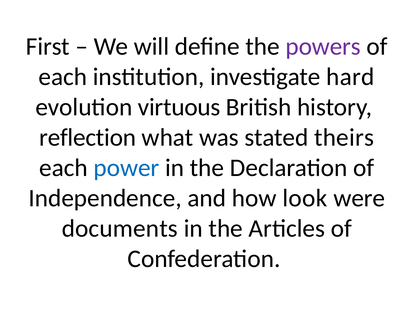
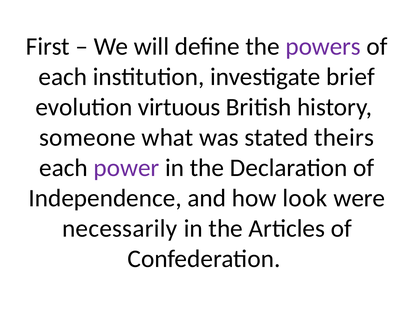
hard: hard -> brief
reflection: reflection -> someone
power colour: blue -> purple
documents: documents -> necessarily
